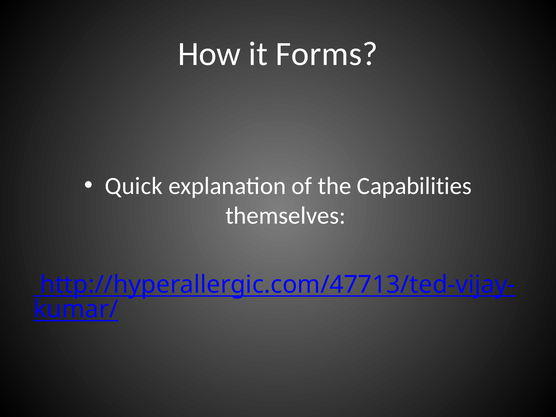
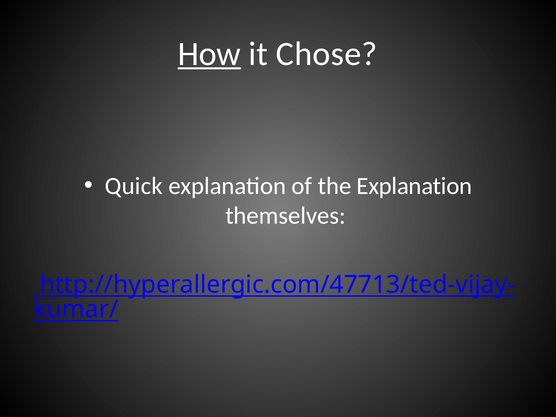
How underline: none -> present
Forms: Forms -> Chose
the Capabilities: Capabilities -> Explanation
